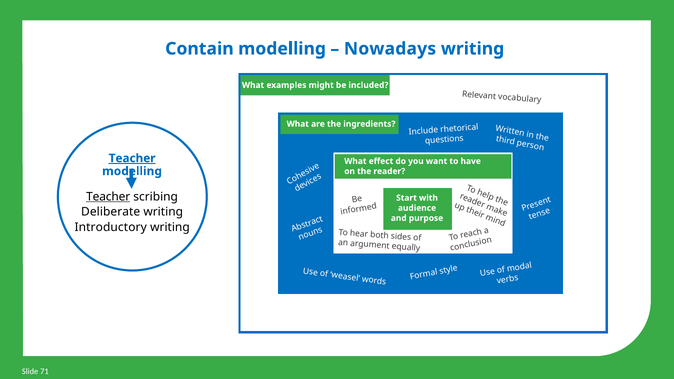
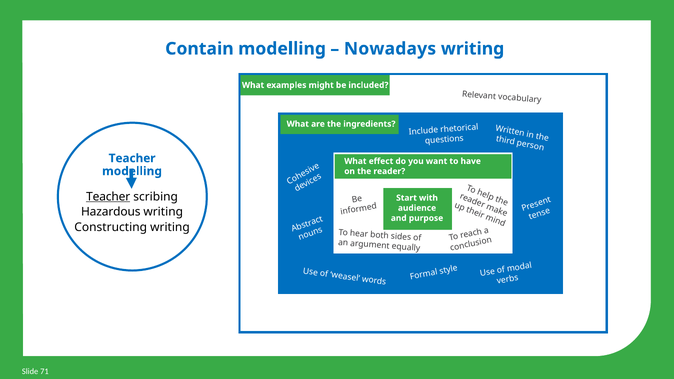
Teacher at (132, 158) underline: present -> none
Deliberate: Deliberate -> Hazardous
Introductory: Introductory -> Constructing
